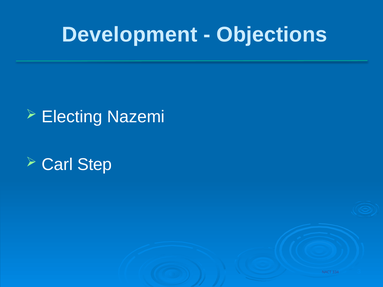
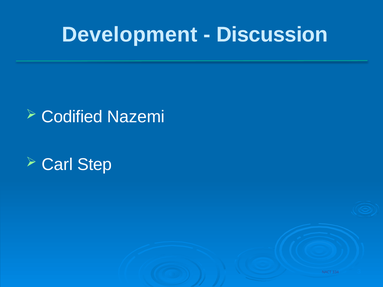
Objections: Objections -> Discussion
Electing: Electing -> Codified
